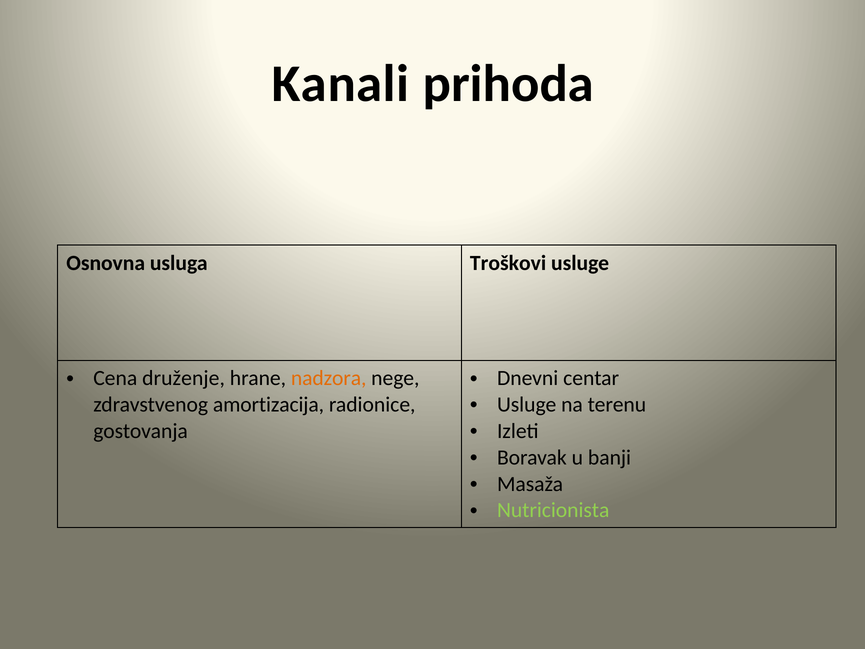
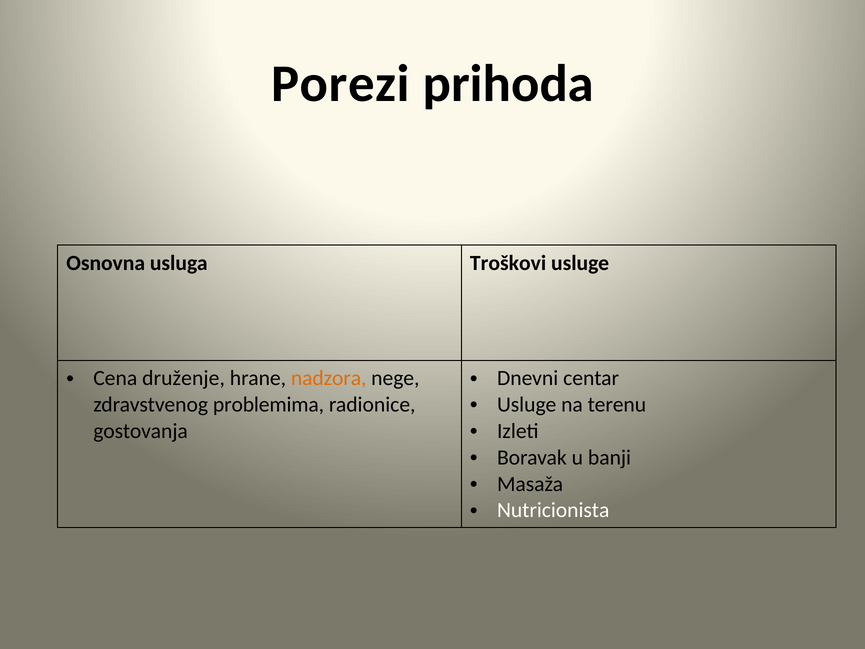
Kanali: Kanali -> Porezi
amortizacija: amortizacija -> problemima
Nutricionista colour: light green -> white
